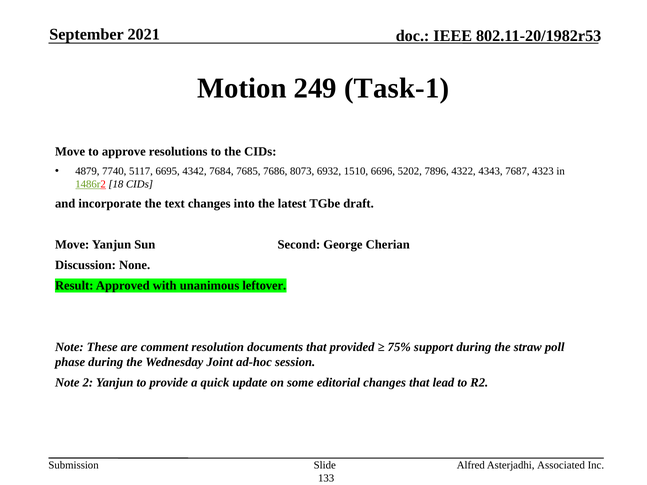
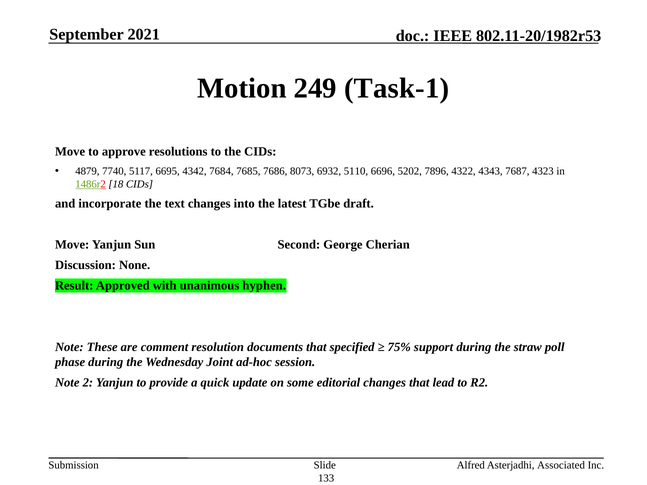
1510: 1510 -> 5110
leftover: leftover -> hyphen
provided: provided -> specified
